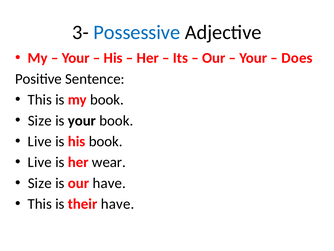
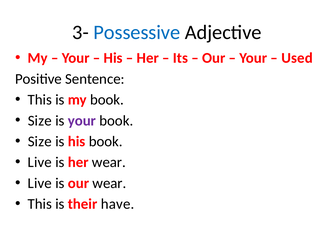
Does: Does -> Used
your at (82, 120) colour: black -> purple
Live at (40, 141): Live -> Size
Size at (40, 183): Size -> Live
our have: have -> wear
